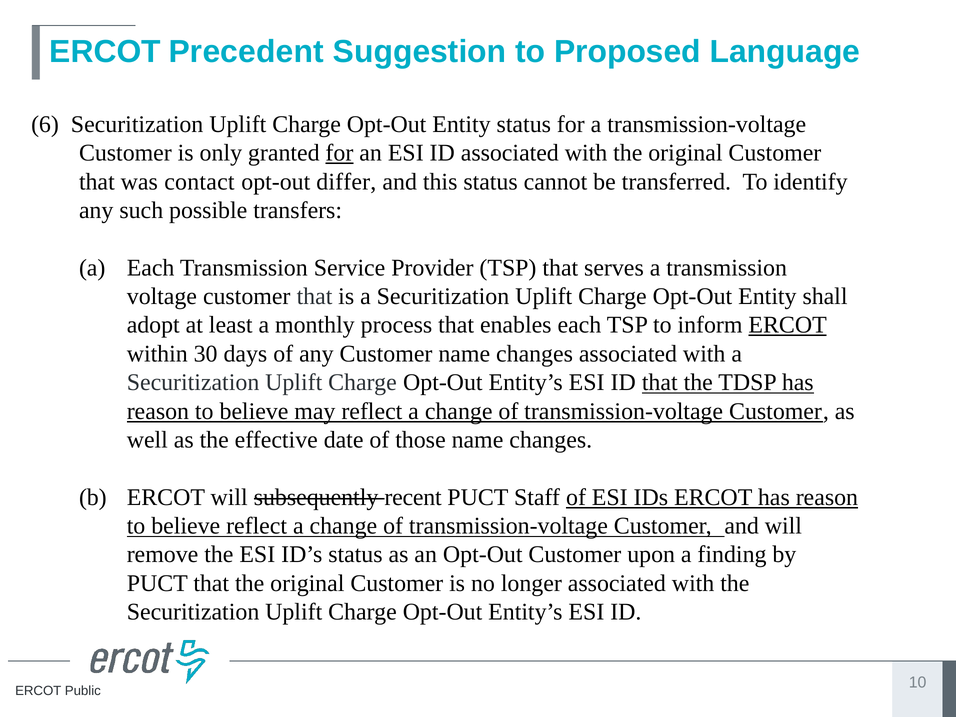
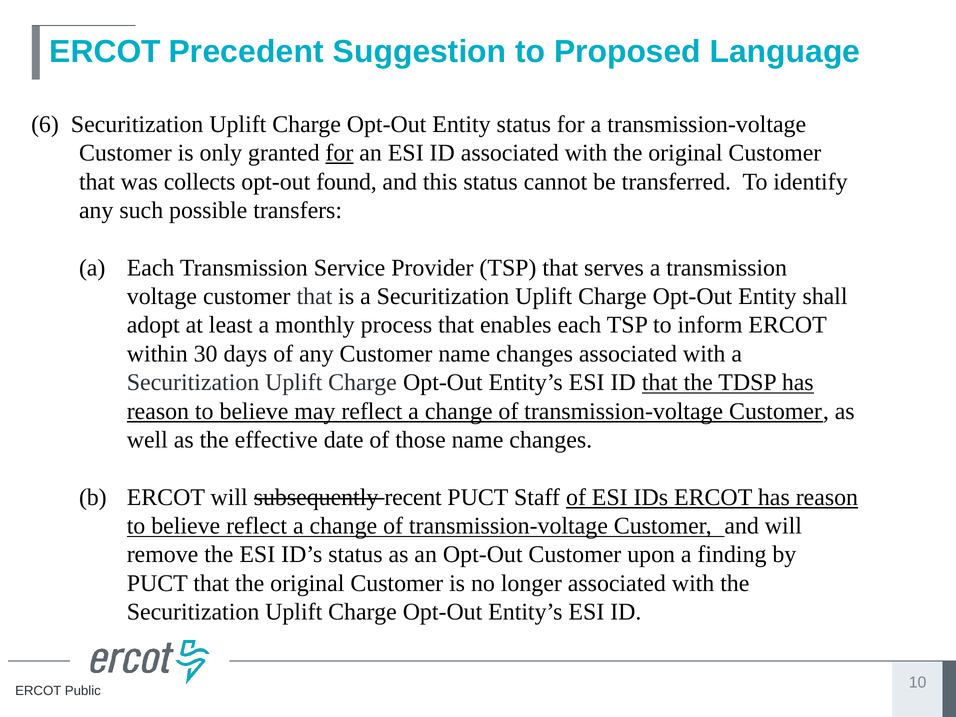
contact: contact -> collects
differ: differ -> found
ERCOT at (788, 325) underline: present -> none
